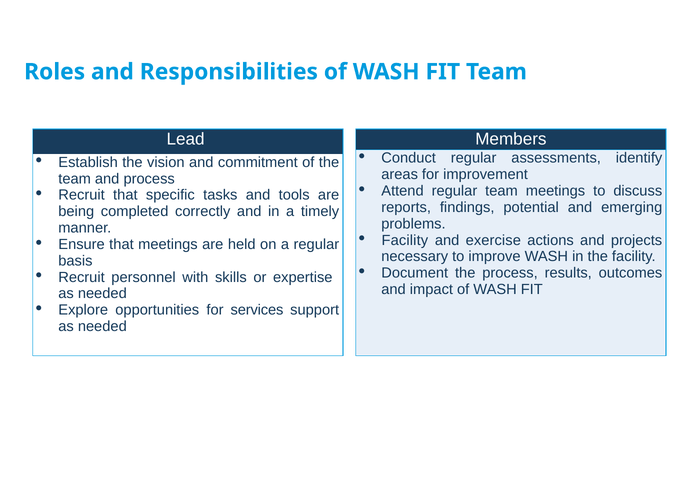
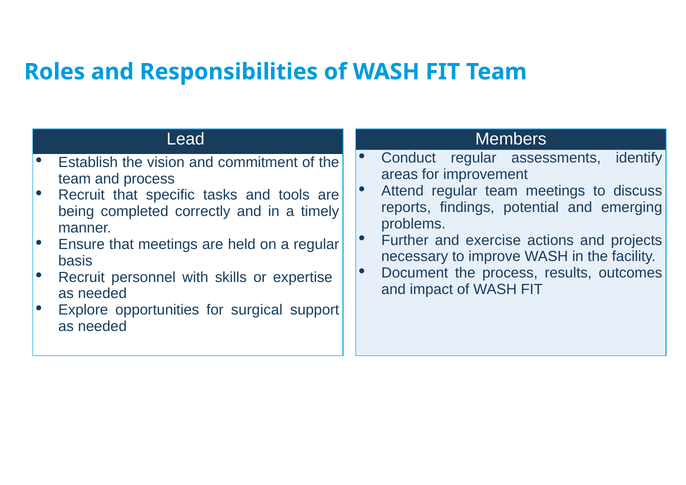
Facility at (405, 240): Facility -> Further
services: services -> surgical
